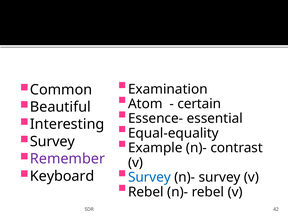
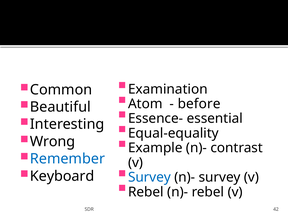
certain: certain -> before
Survey at (52, 142): Survey -> Wrong
Remember colour: purple -> blue
